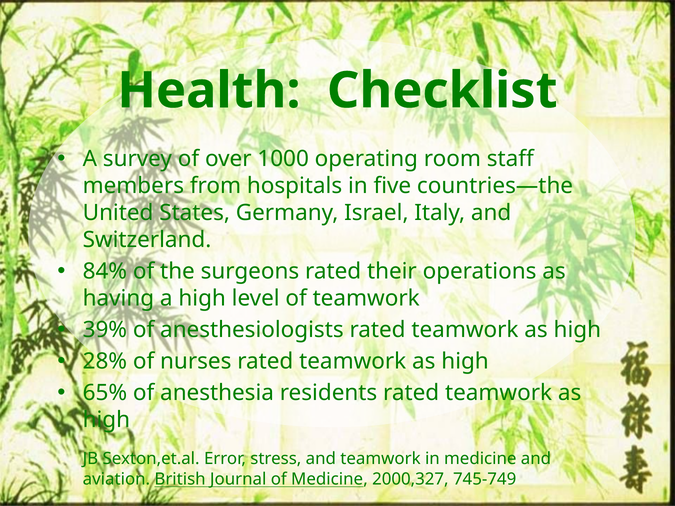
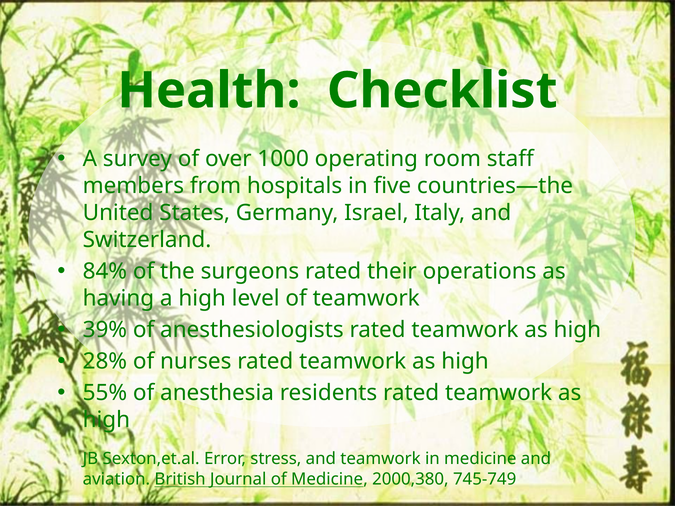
65%: 65% -> 55%
2000,327: 2000,327 -> 2000,380
